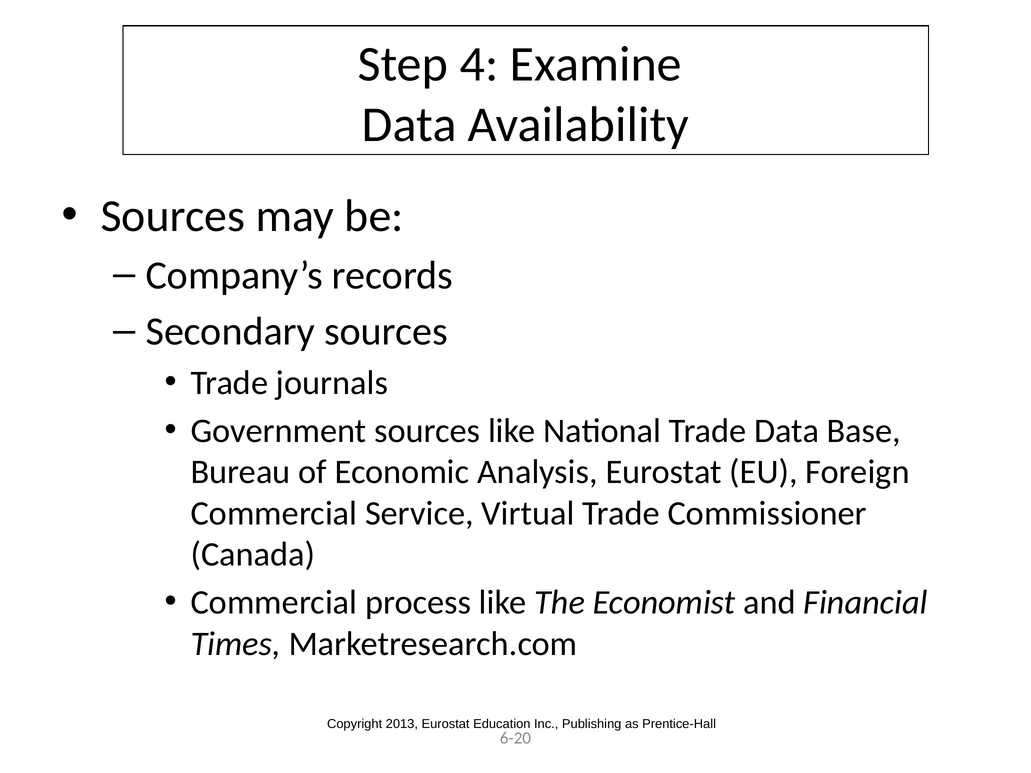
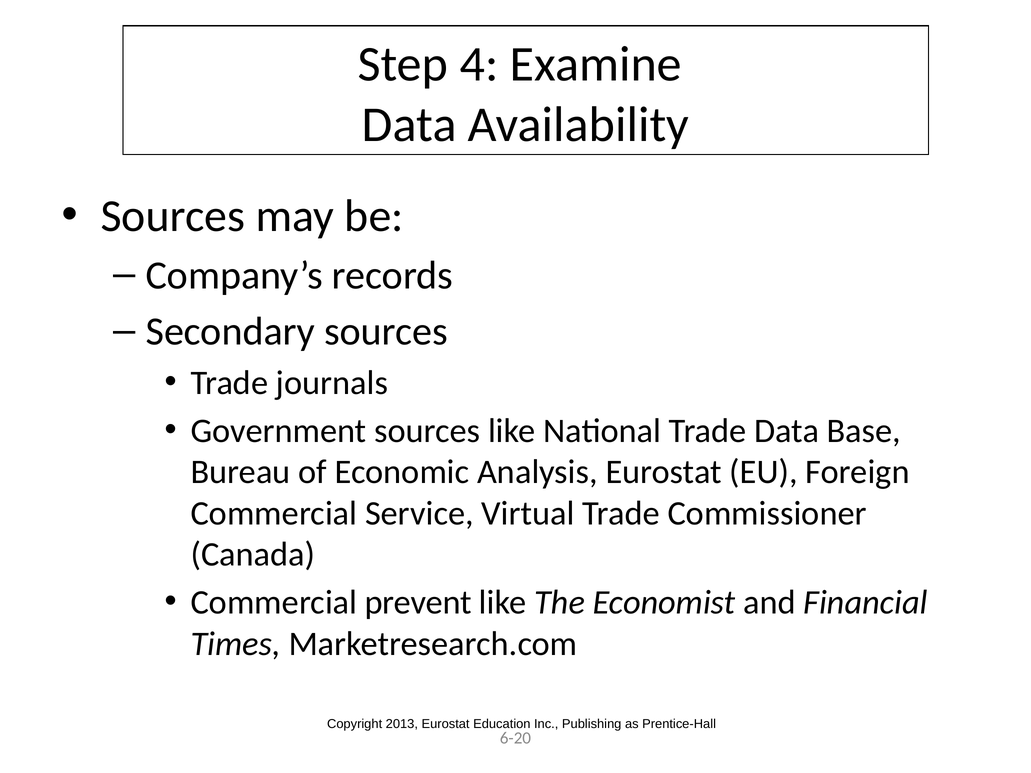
process: process -> prevent
